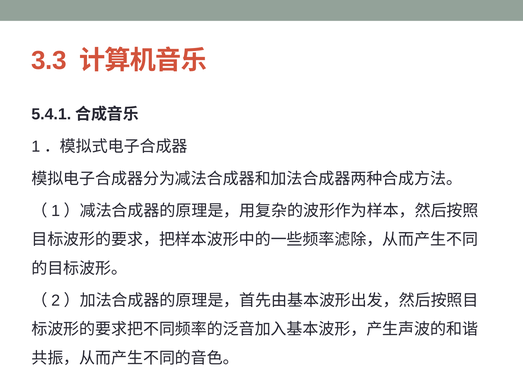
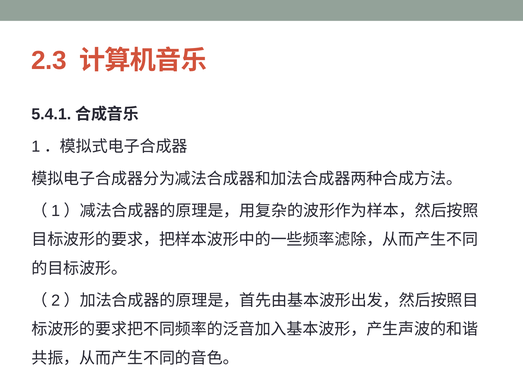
3.3: 3.3 -> 2.3
